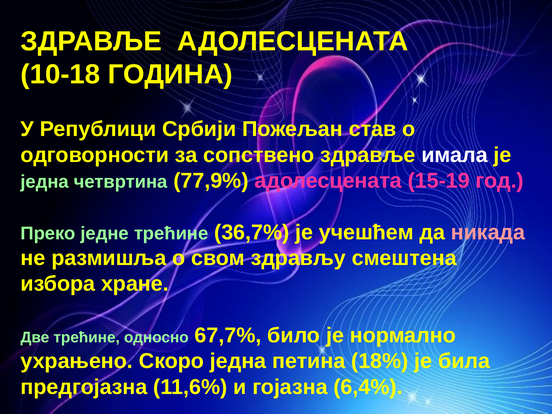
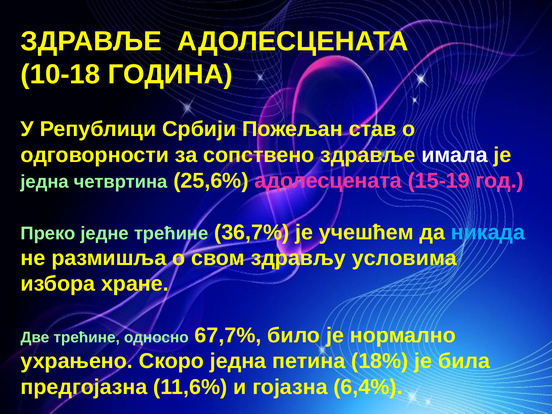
77,9%: 77,9% -> 25,6%
никада colour: pink -> light blue
смештена: смештена -> условима
